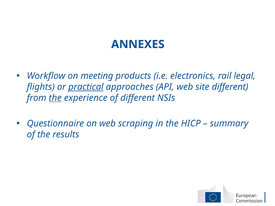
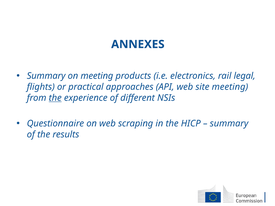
Workflow at (46, 76): Workflow -> Summary
practical underline: present -> none
site different: different -> meeting
